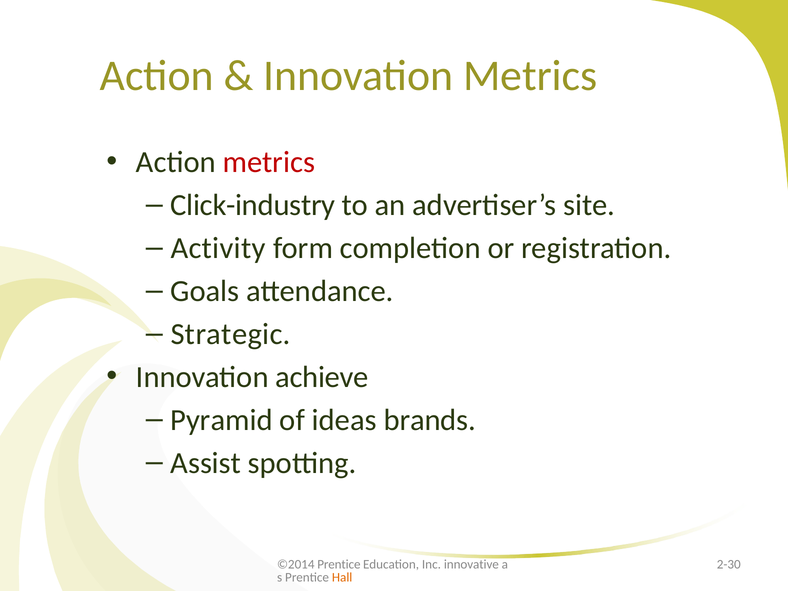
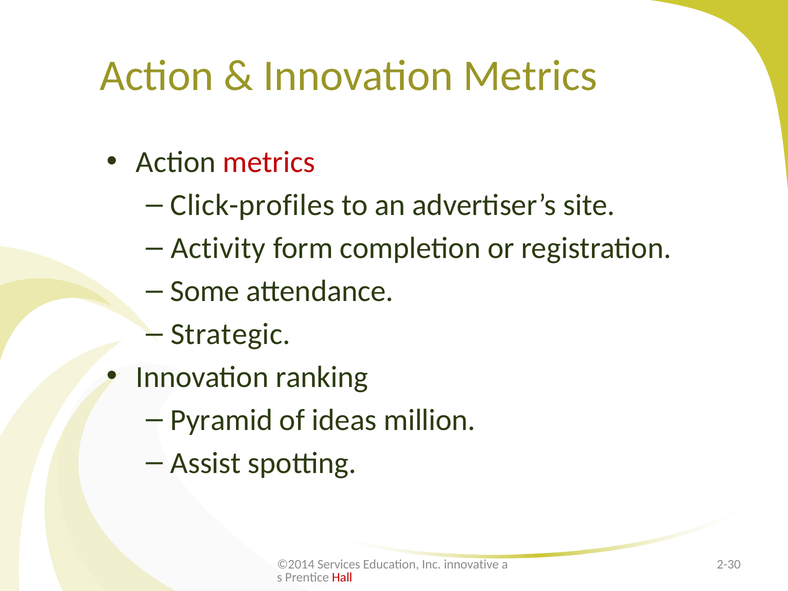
Click-industry: Click-industry -> Click-profiles
Goals: Goals -> Some
achieve: achieve -> ranking
brands: brands -> million
©2014 Prentice: Prentice -> Services
Hall colour: orange -> red
